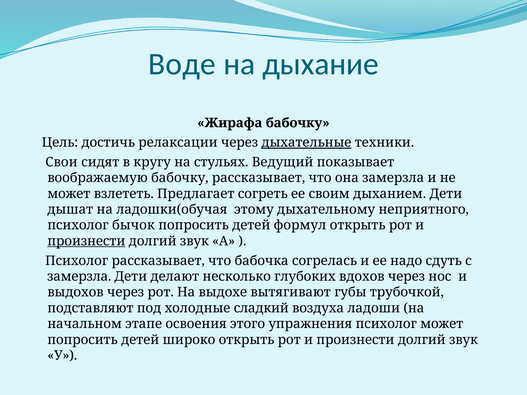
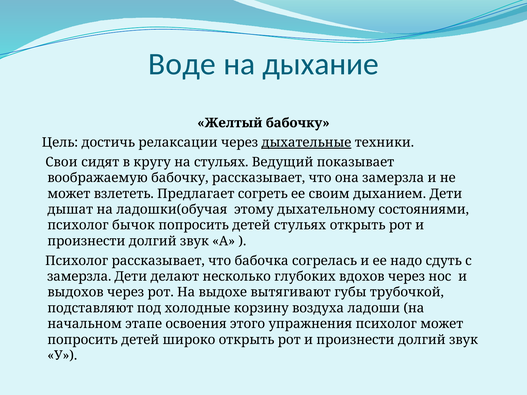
Жирафа: Жирафа -> Желтый
неприятного: неприятного -> состояниями
детей формул: формул -> стульях
произнести at (86, 241) underline: present -> none
сладкий: сладкий -> корзину
